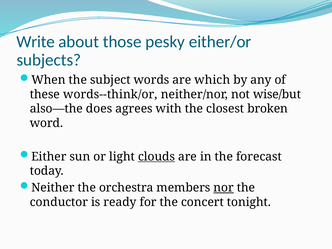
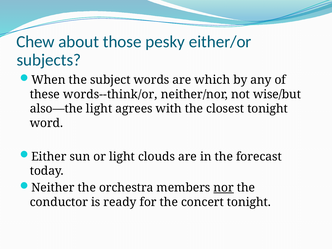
Write: Write -> Chew
also—the does: does -> light
closest broken: broken -> tonight
clouds underline: present -> none
